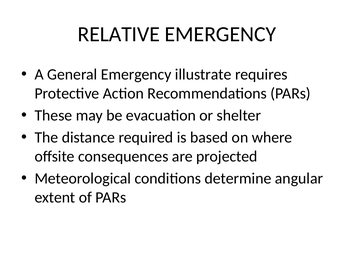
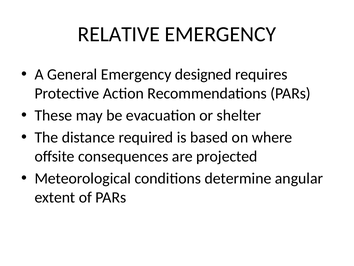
illustrate: illustrate -> designed
